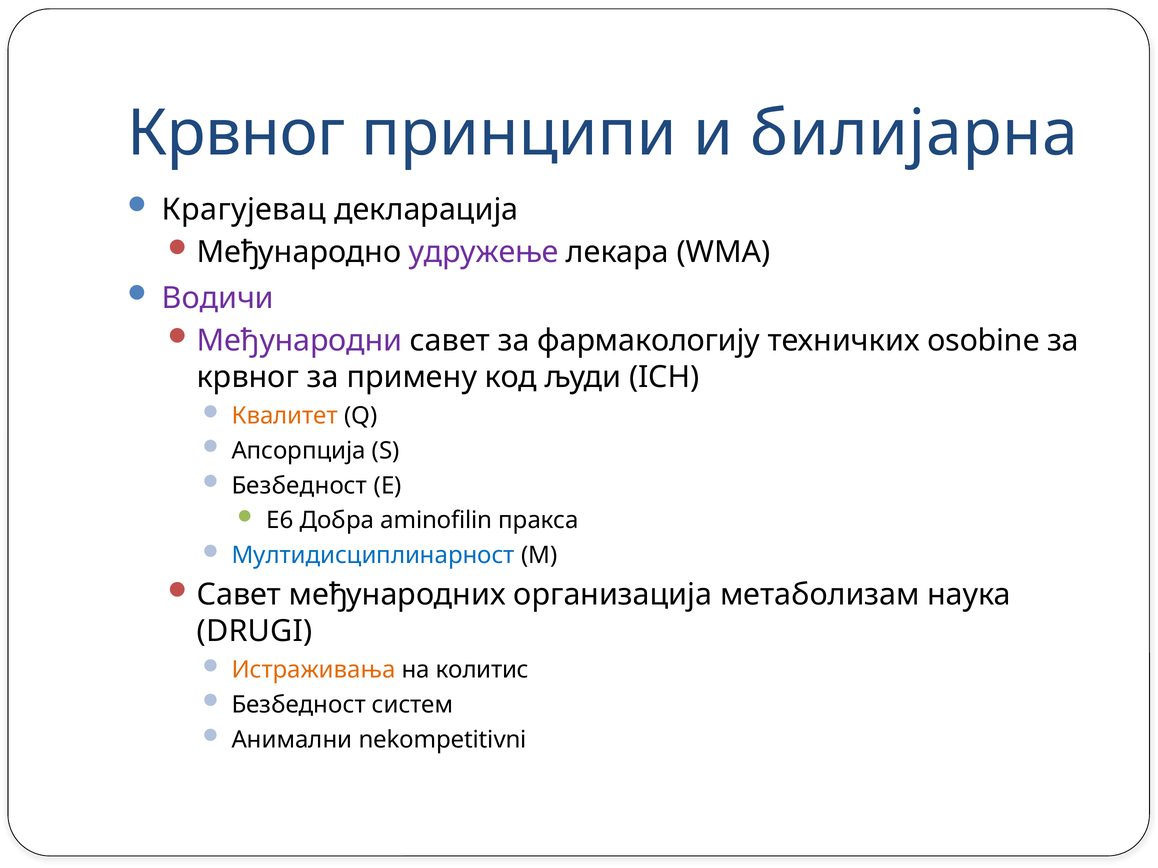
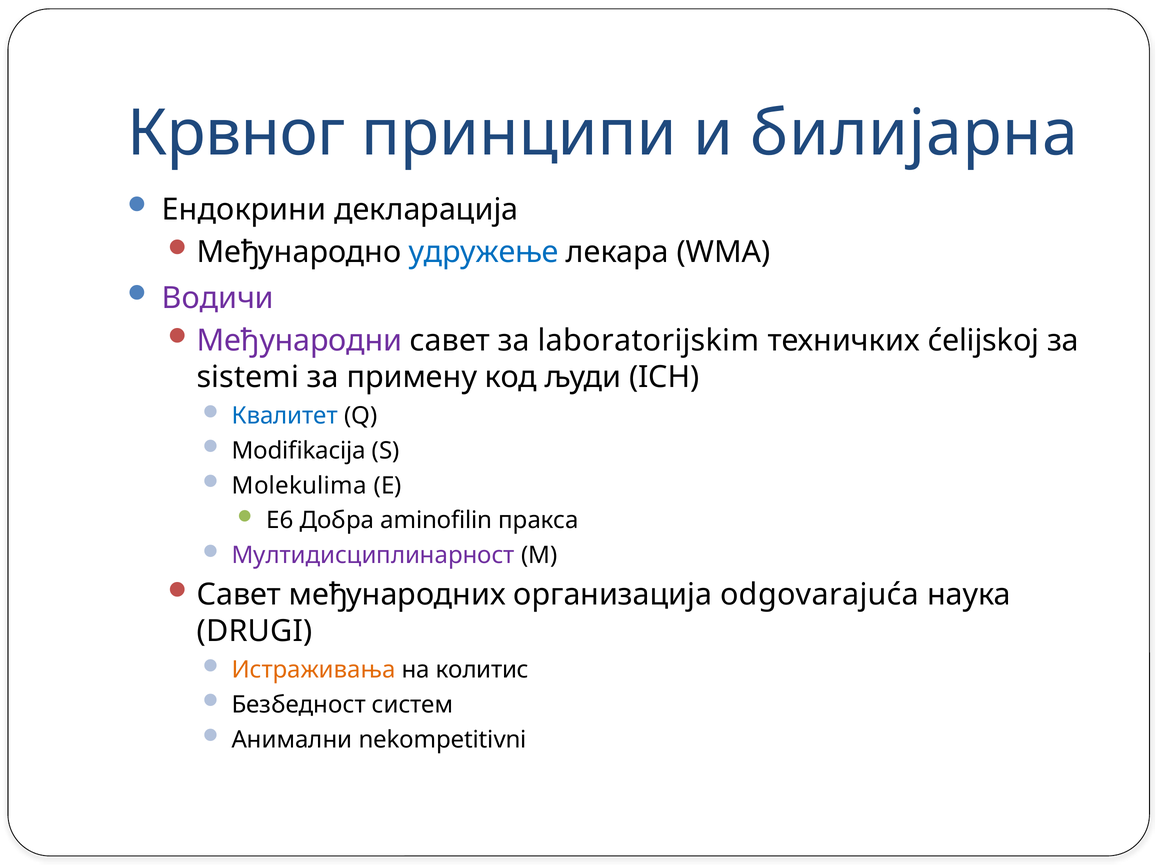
Крагујевац: Крагујевац -> Ендокрини
удружење colour: purple -> blue
фармакологију: фармакологију -> laboratorijskim
osobine: osobine -> ćelijskoj
крвног at (248, 378): крвног -> sistemi
Квалитет colour: orange -> blue
Апсорпција: Апсорпција -> Modifikacija
Безбедност at (299, 486): Безбедност -> Molekulima
Мултидисциплинарност colour: blue -> purple
метаболизам: метаболизам -> odgovarajuća
